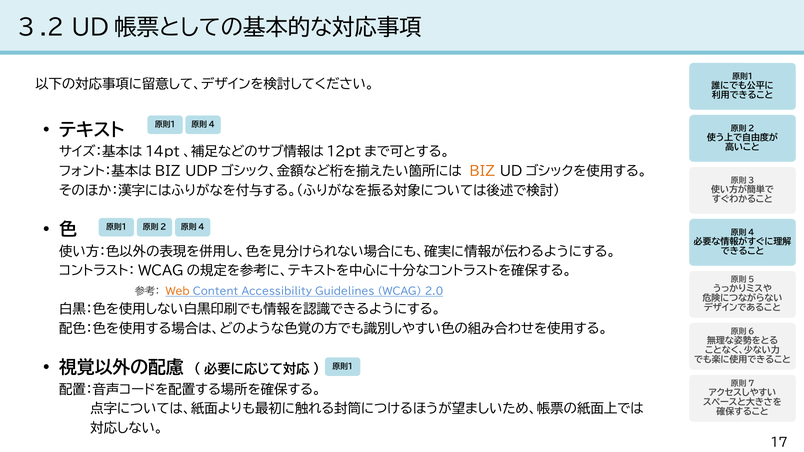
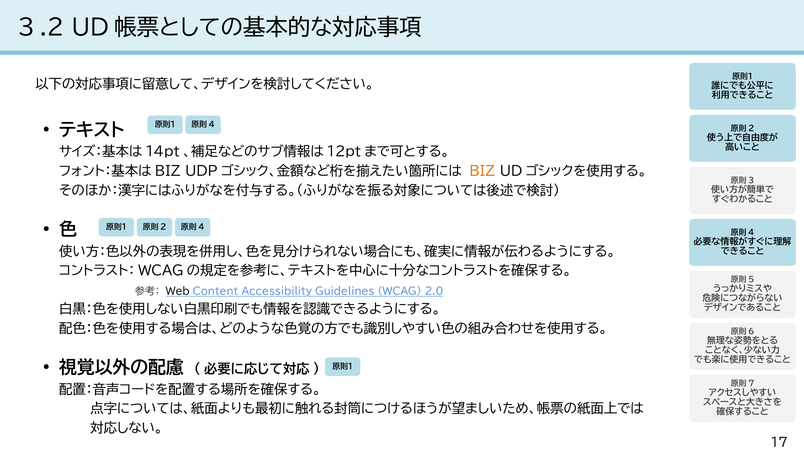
Web colour: orange -> black
